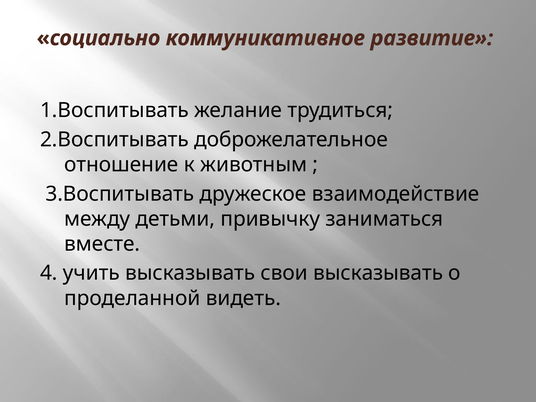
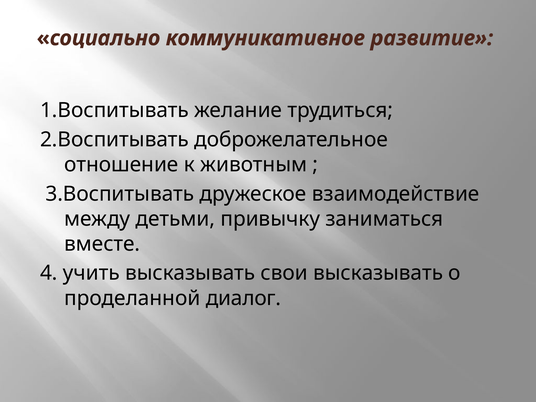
видеть: видеть -> диалог
